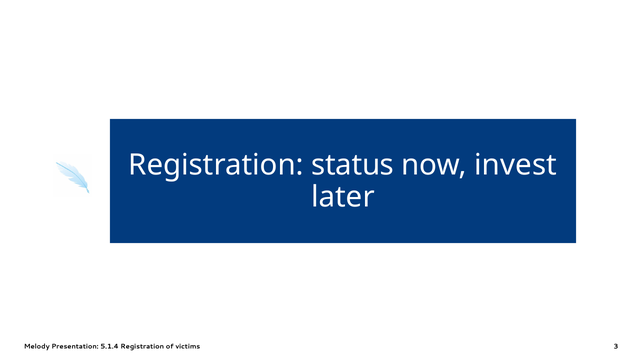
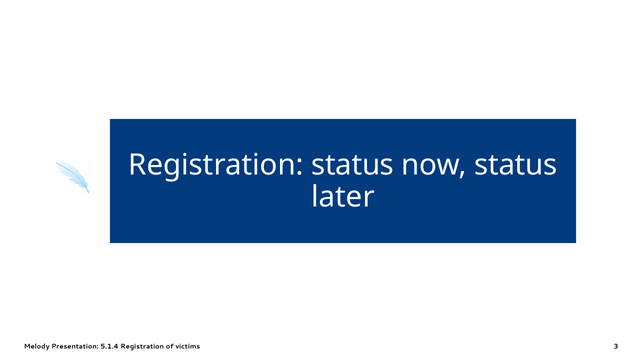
now invest: invest -> status
